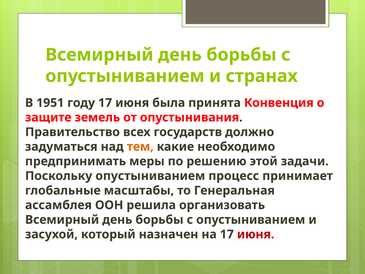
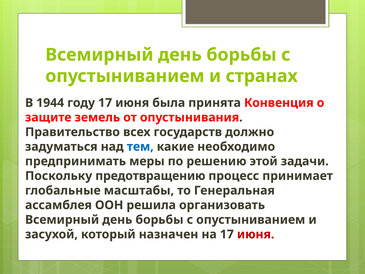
1951: 1951 -> 1944
тем colour: orange -> blue
Поскольку опустыниванием: опустыниванием -> предотвращению
